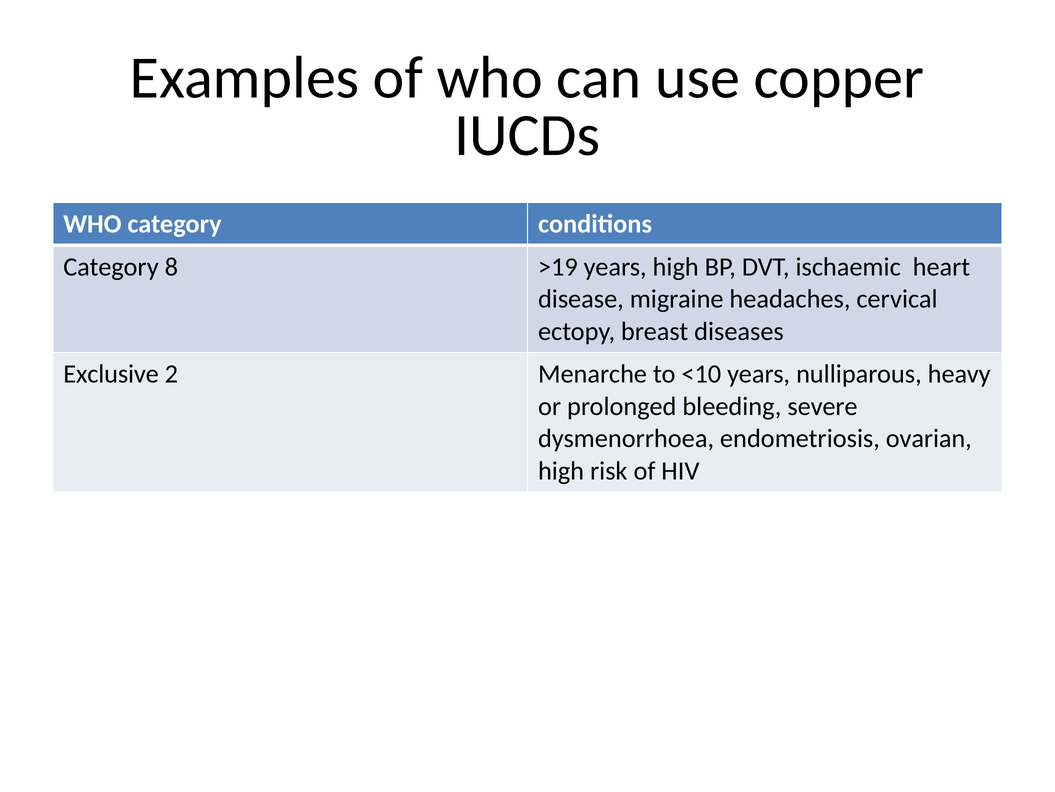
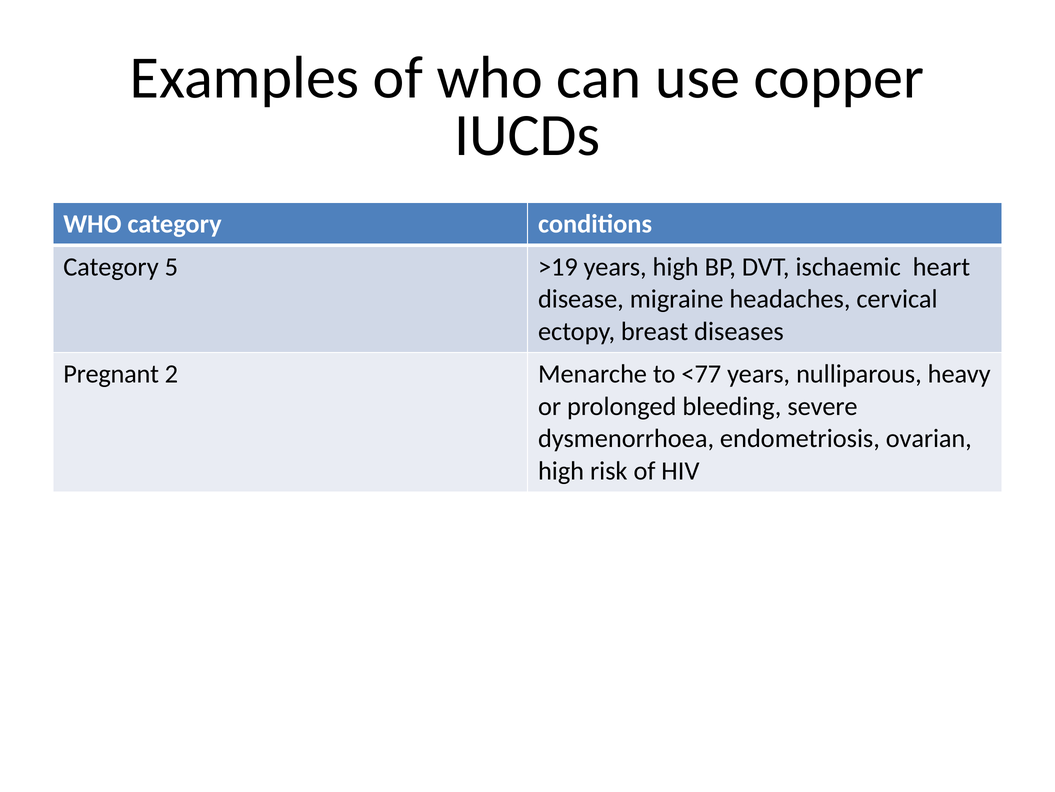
8: 8 -> 5
Exclusive: Exclusive -> Pregnant
<10: <10 -> <77
